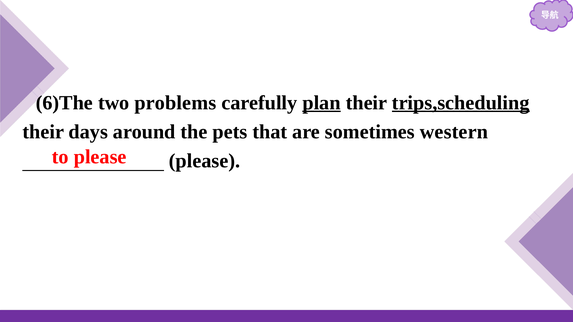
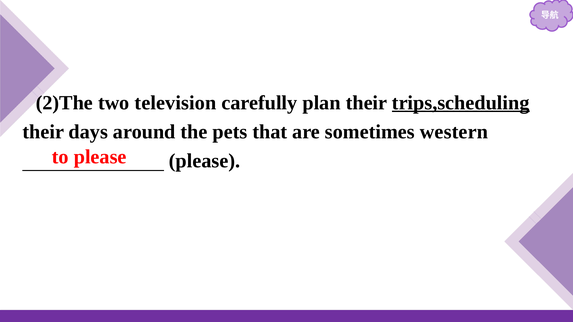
6)The: 6)The -> 2)The
problems: problems -> television
plan underline: present -> none
